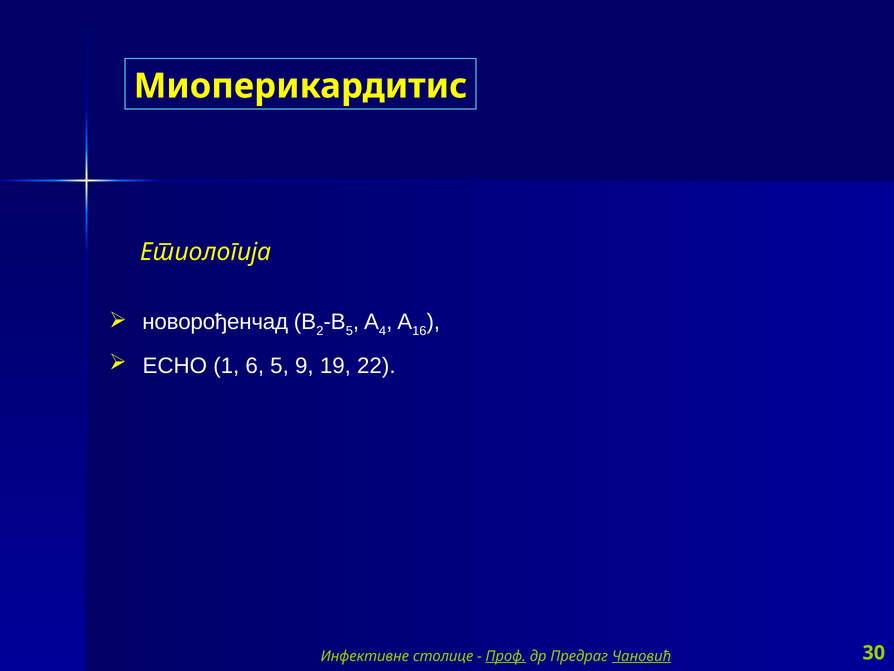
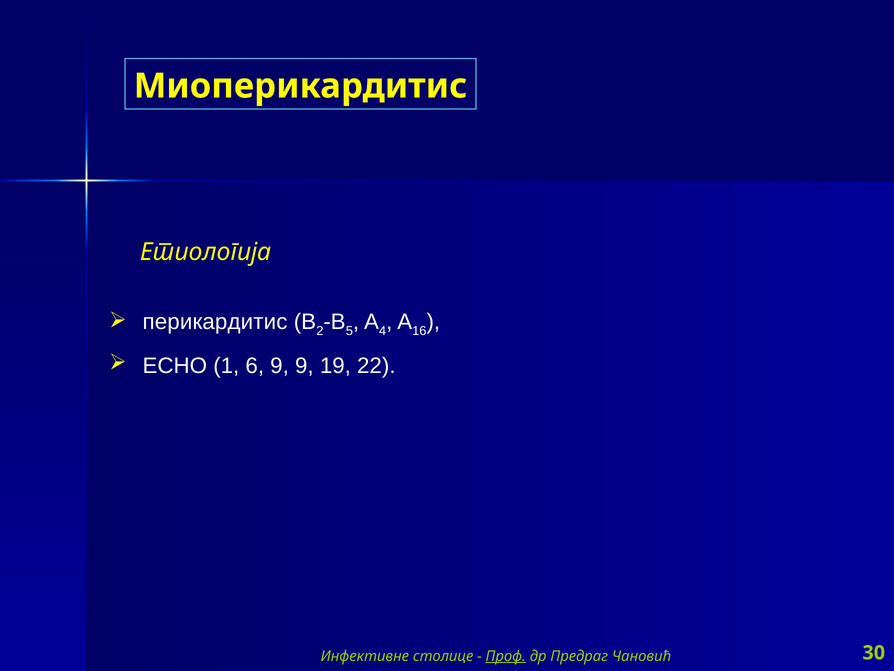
новорођенчад: новорођенчад -> перикардитис
6 5: 5 -> 9
Чановић underline: present -> none
